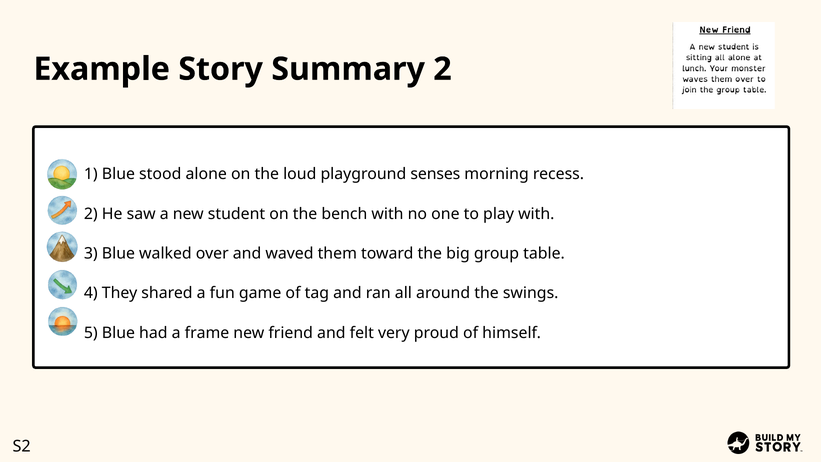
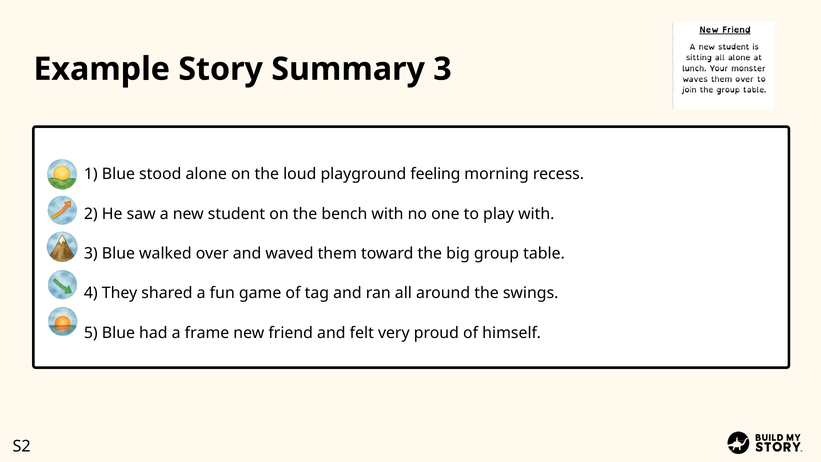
Summary 2: 2 -> 3
senses: senses -> feeling
